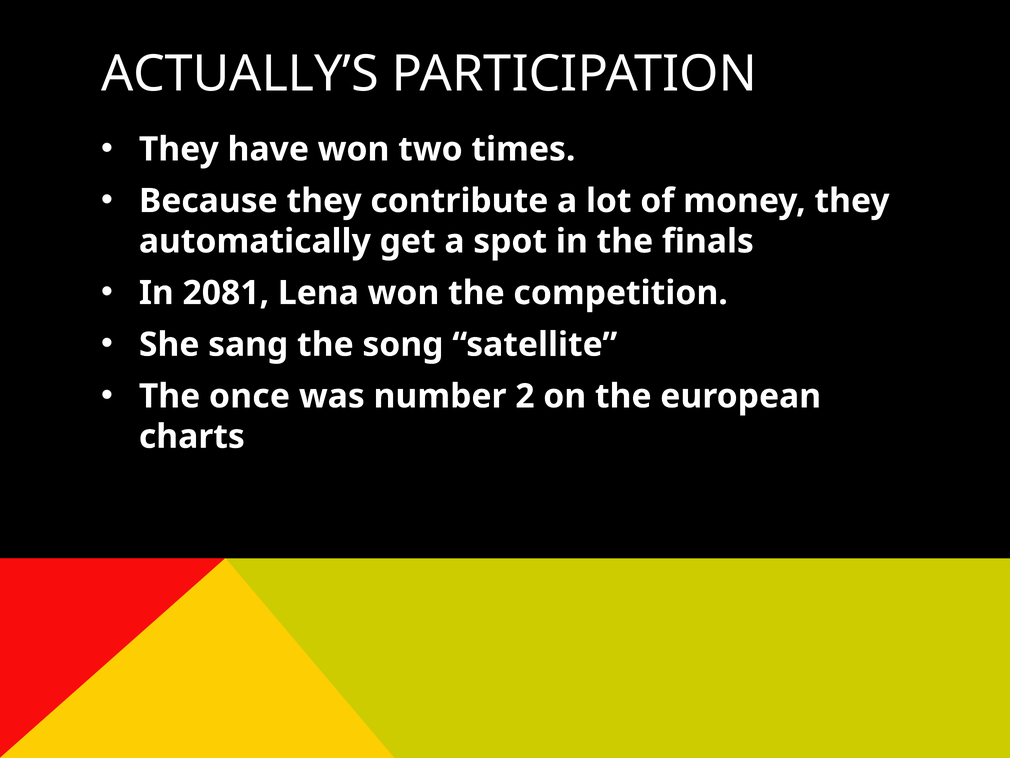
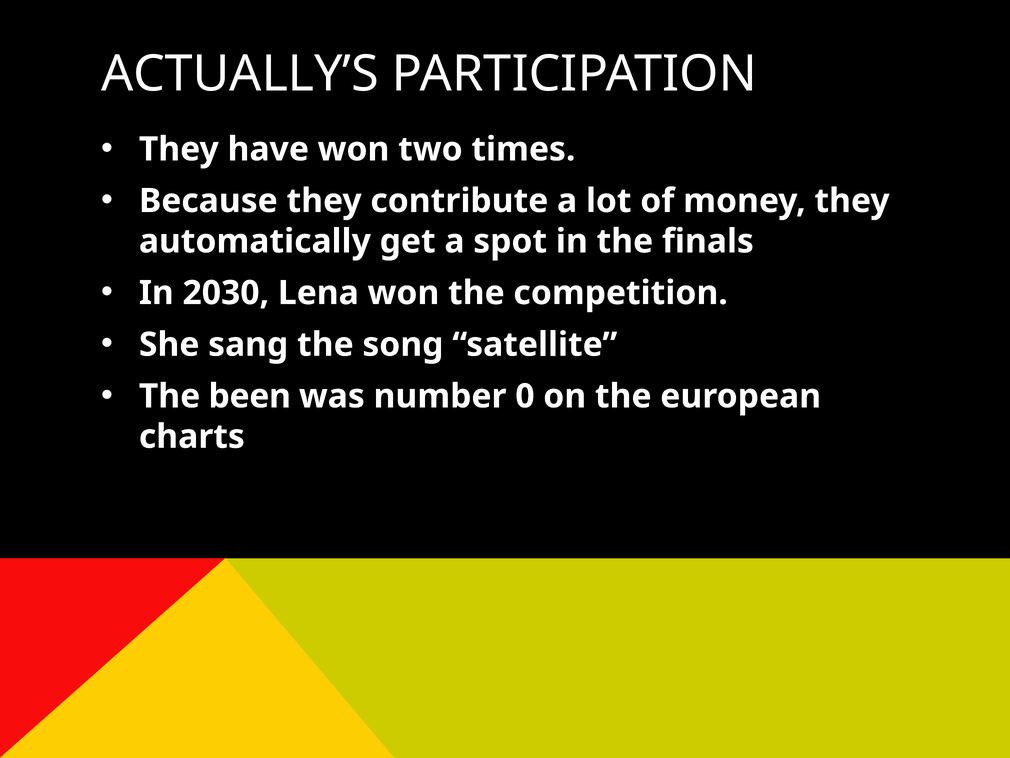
2081: 2081 -> 2030
once: once -> been
2: 2 -> 0
